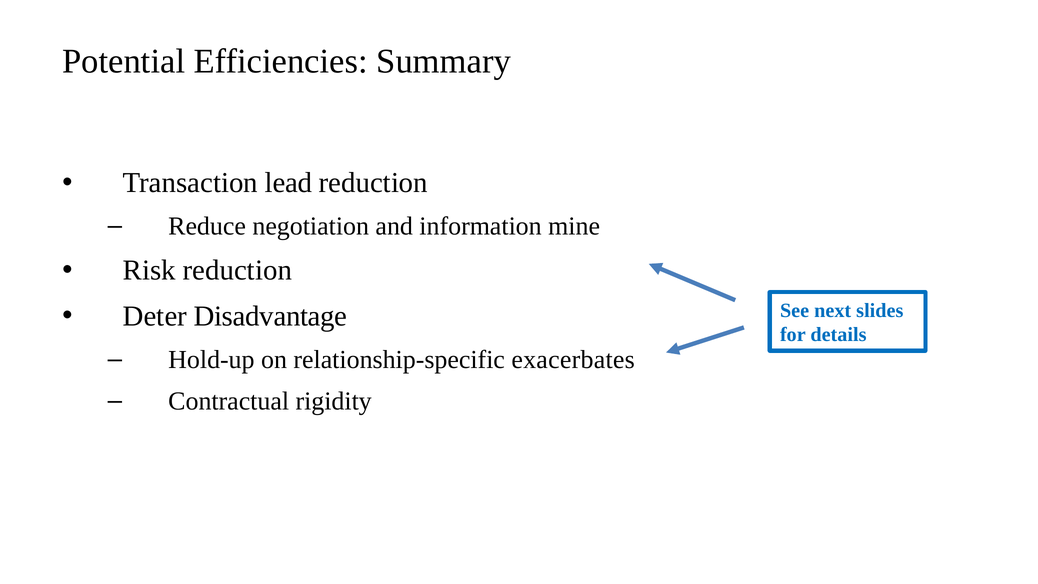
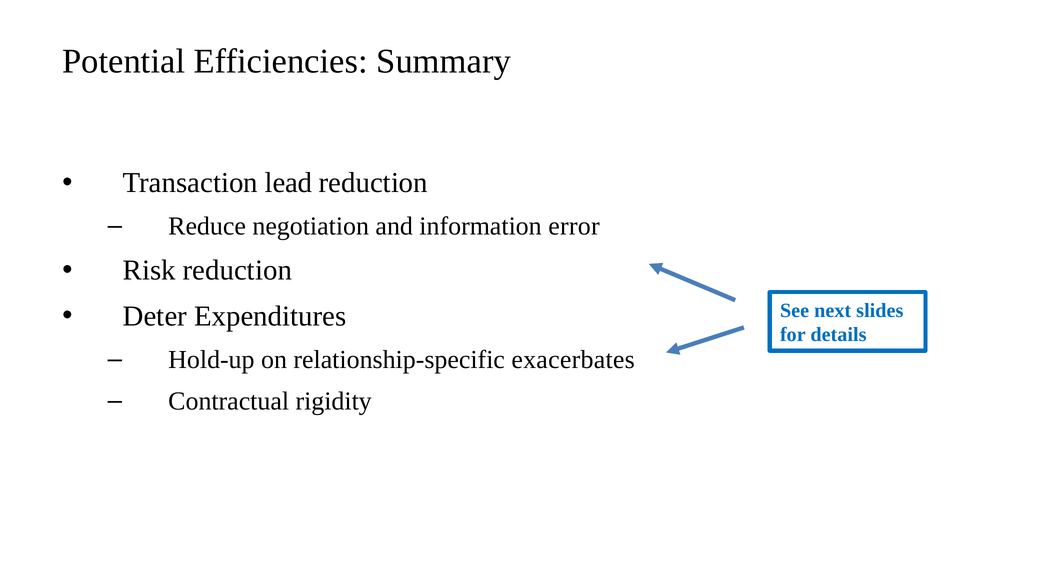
mine: mine -> error
Disadvantage: Disadvantage -> Expenditures
